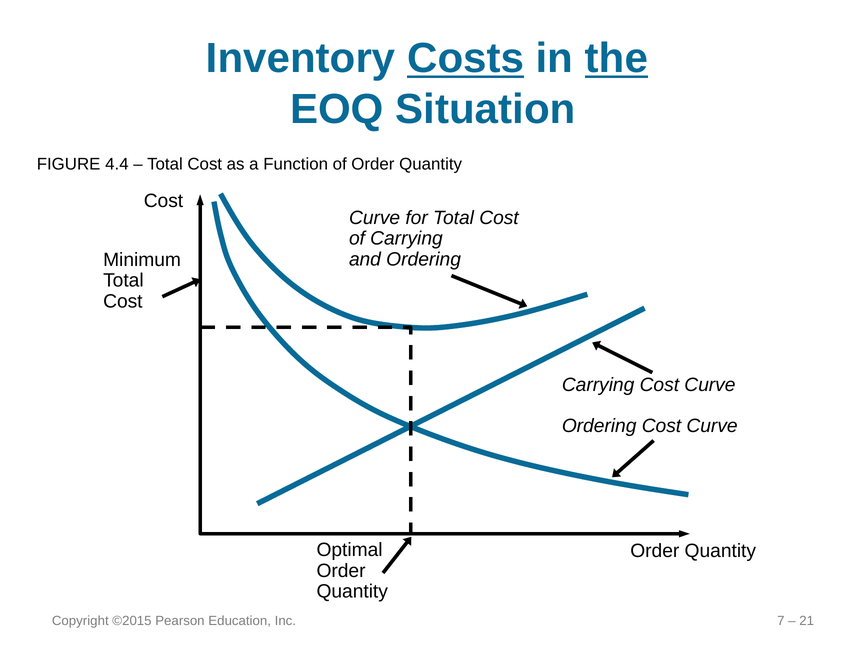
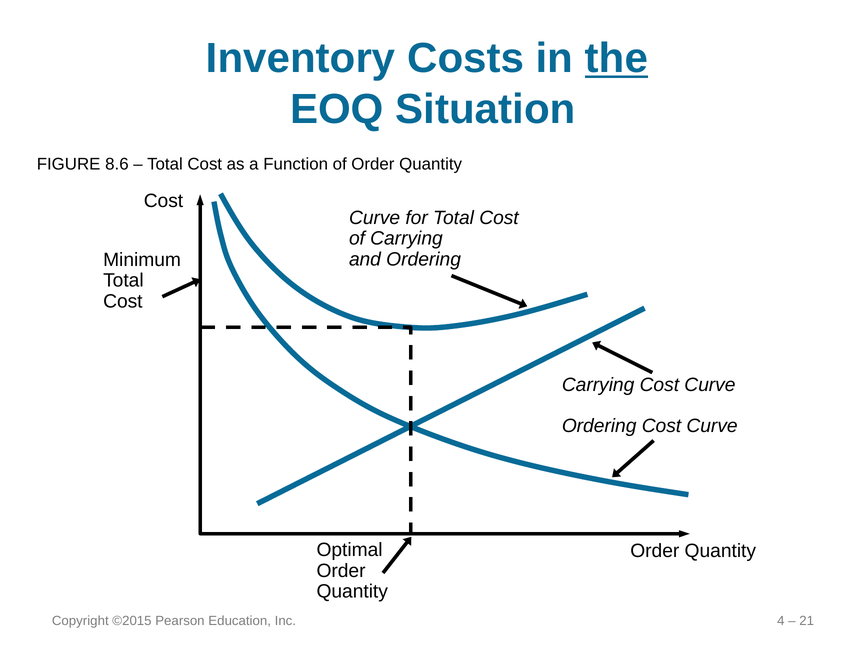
Costs underline: present -> none
4.4: 4.4 -> 8.6
7: 7 -> 4
